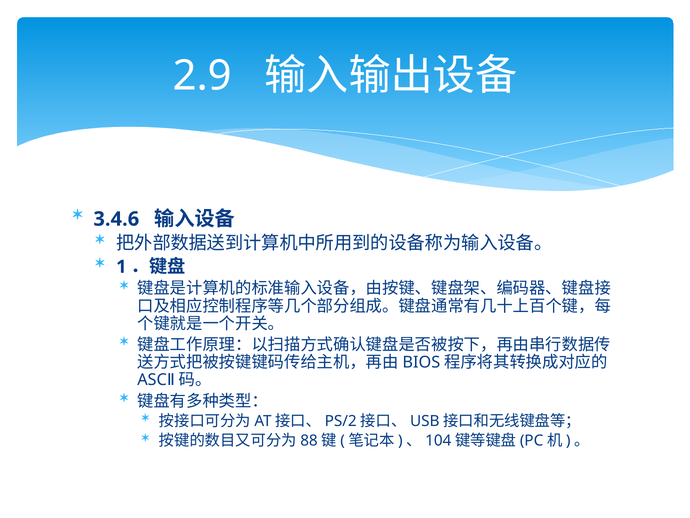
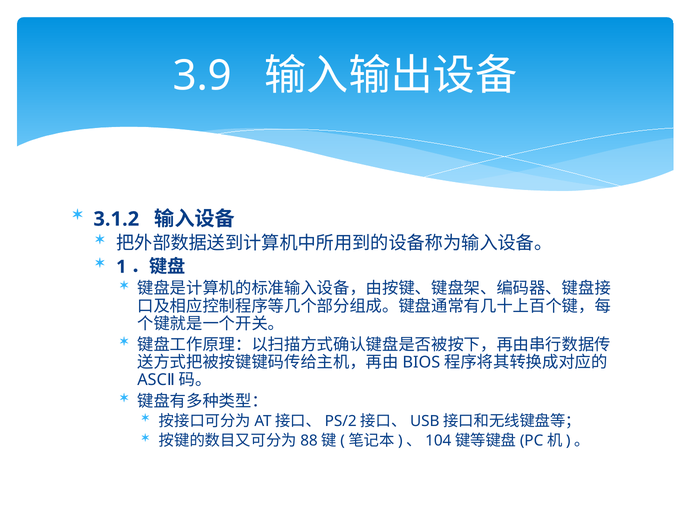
2.9: 2.9 -> 3.9
3.4.6: 3.4.6 -> 3.1.2
